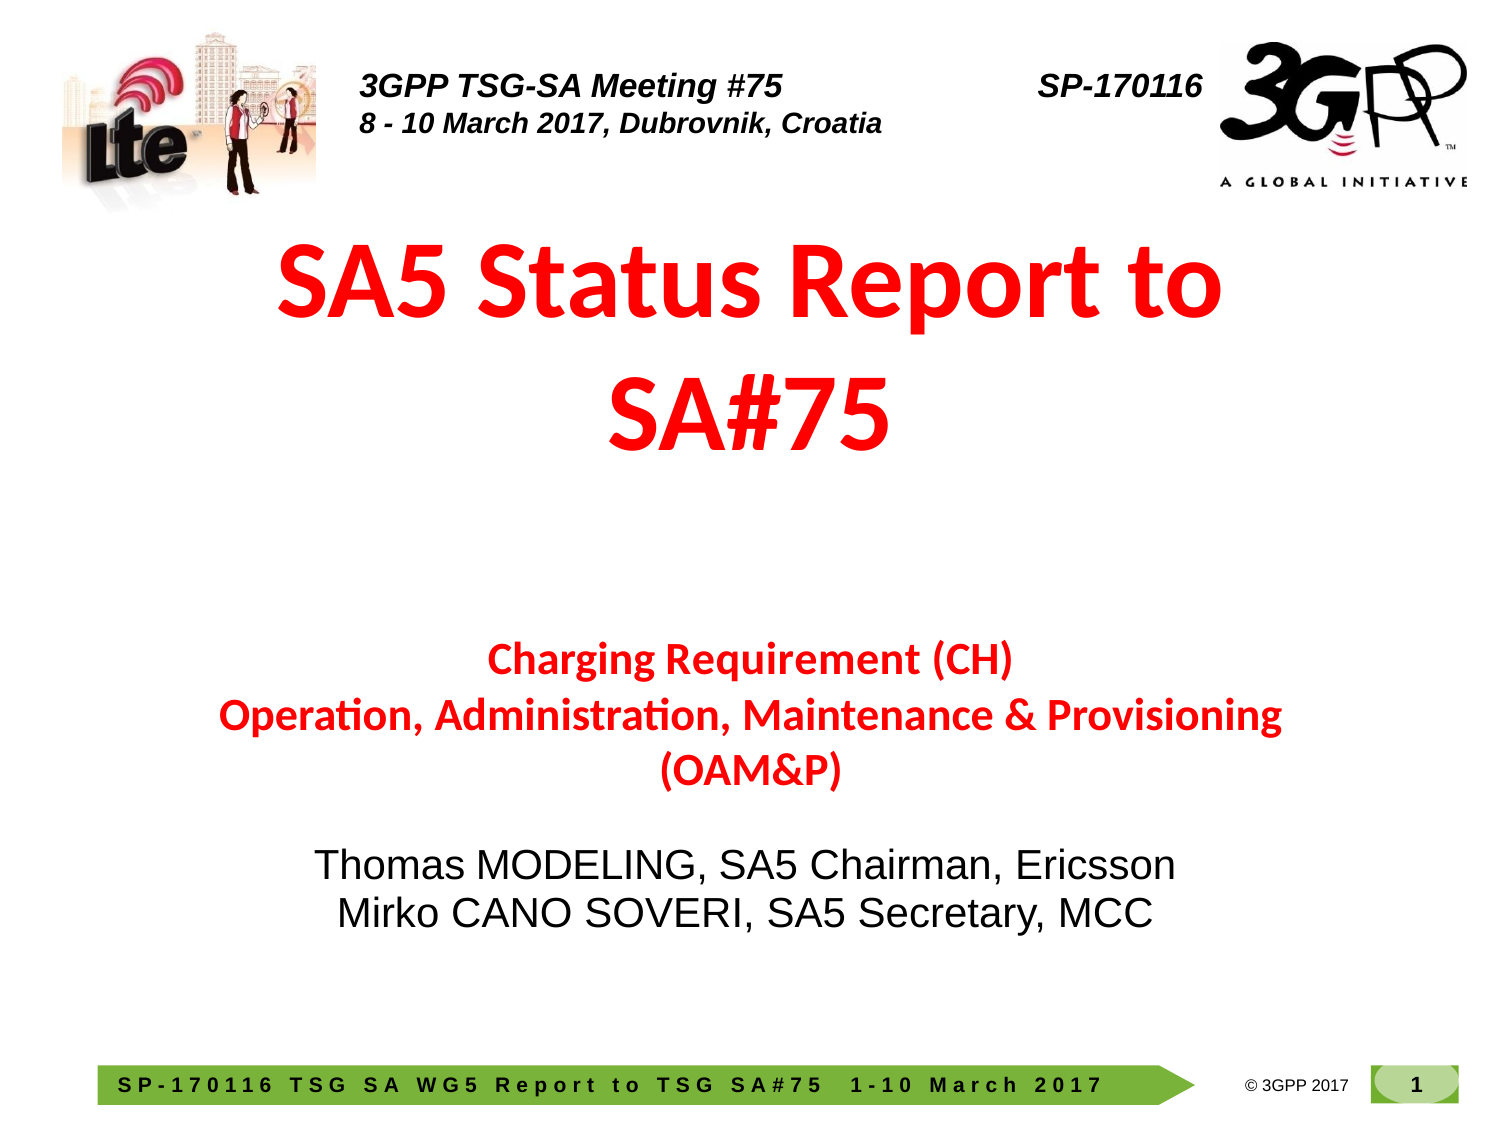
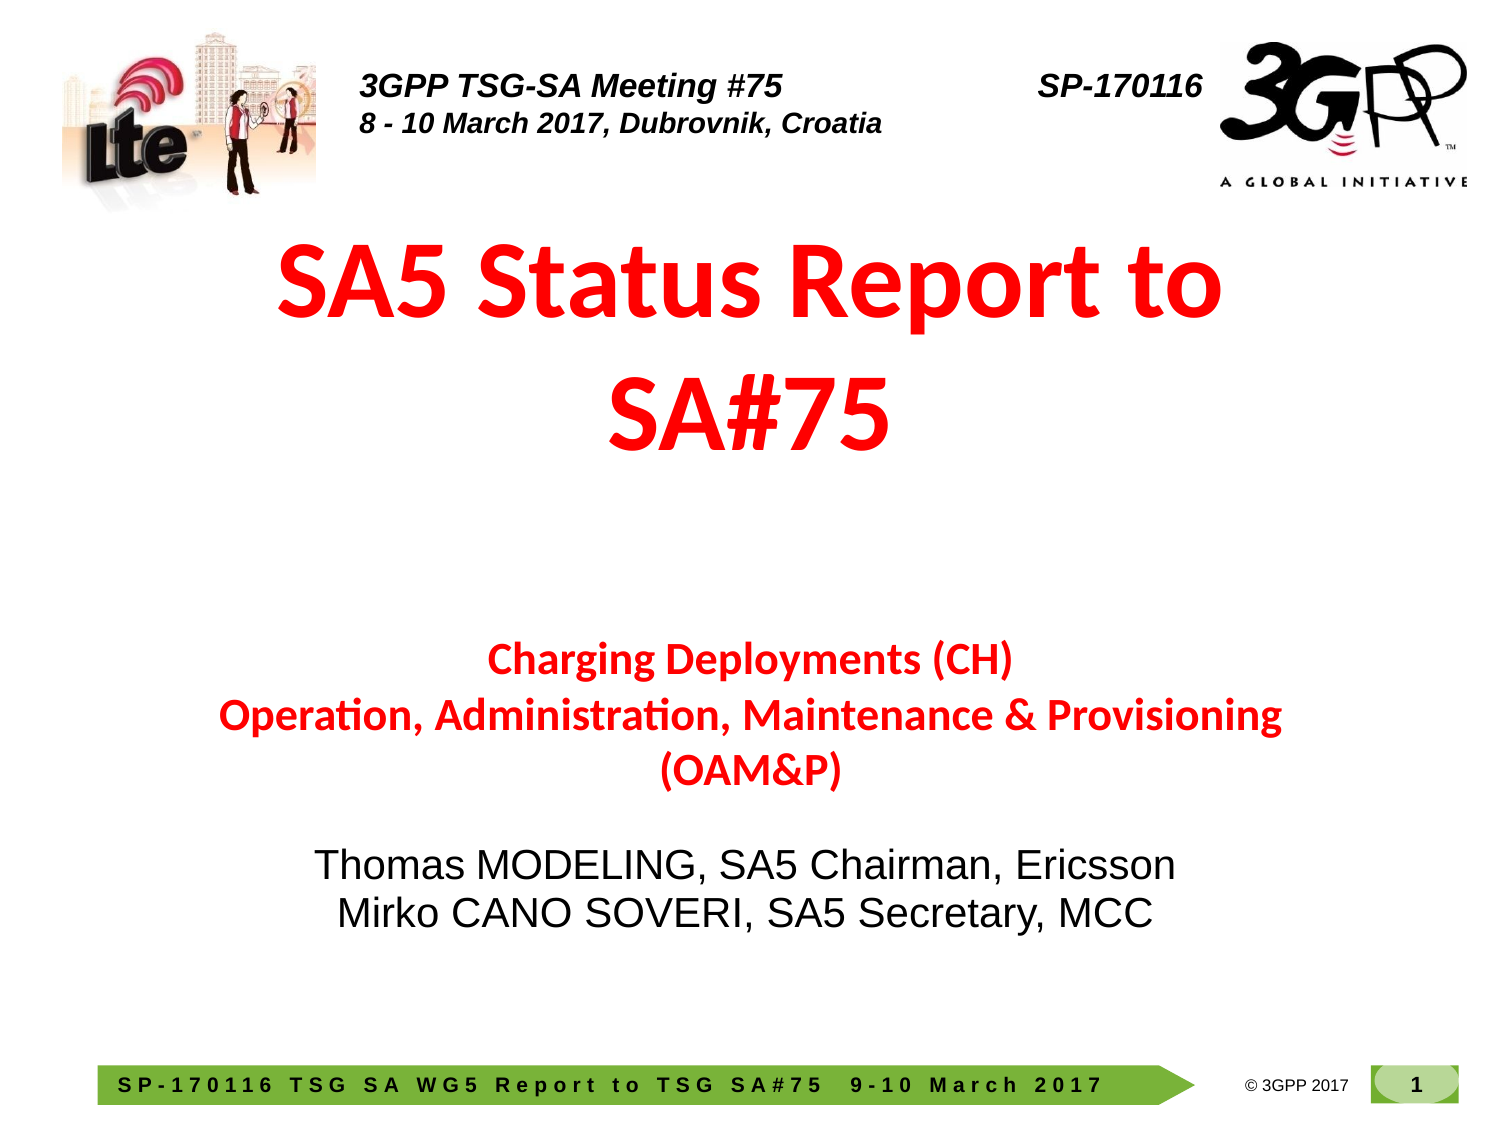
Requirement: Requirement -> Deployments
1 at (856, 1086): 1 -> 9
